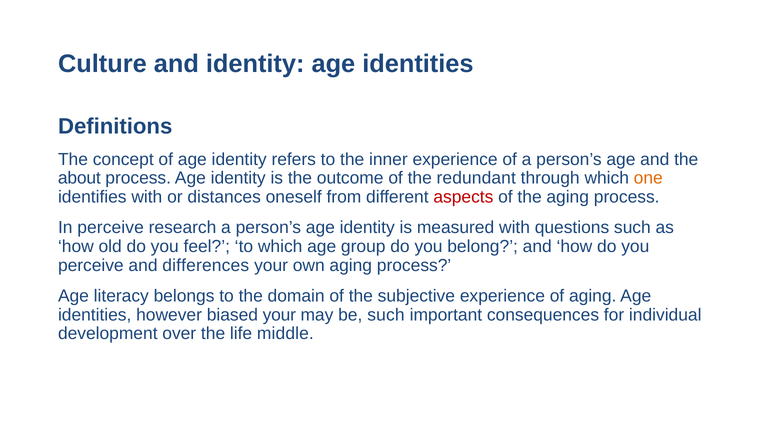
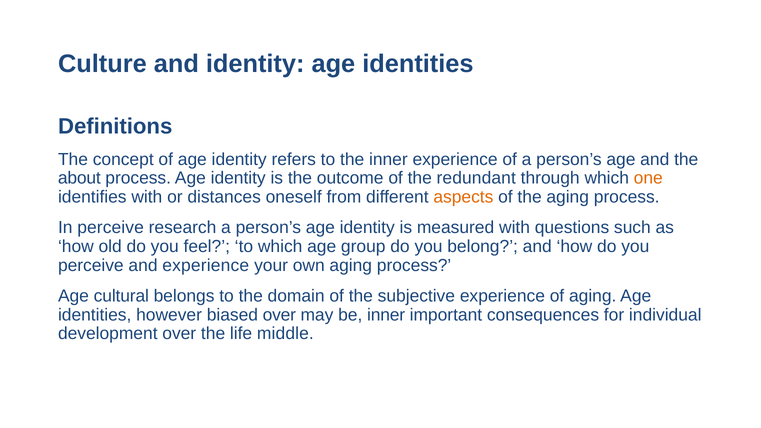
aspects colour: red -> orange
and differences: differences -> experience
literacy: literacy -> cultural
biased your: your -> over
be such: such -> inner
